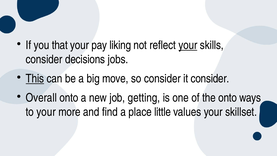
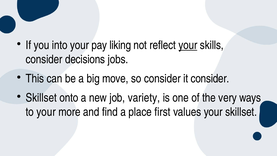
that: that -> into
This underline: present -> none
Overall at (41, 98): Overall -> Skillset
getting: getting -> variety
the onto: onto -> very
little: little -> first
